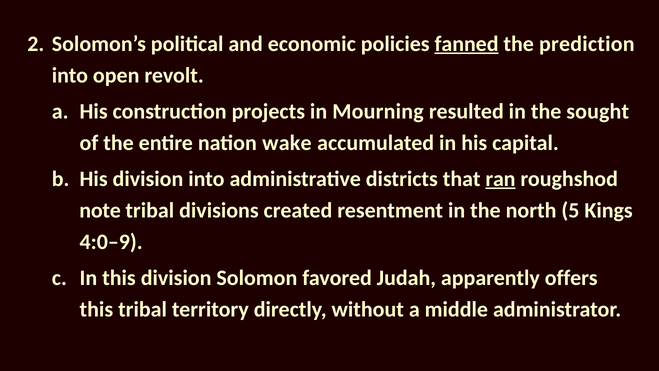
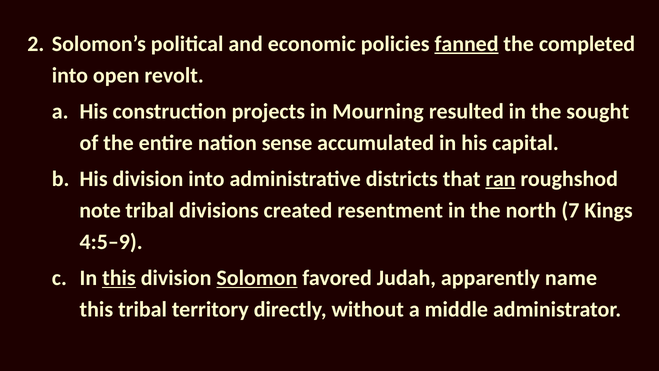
prediction: prediction -> completed
wake: wake -> sense
5: 5 -> 7
4:0–9: 4:0–9 -> 4:5–9
this at (119, 278) underline: none -> present
Solomon underline: none -> present
offers: offers -> name
